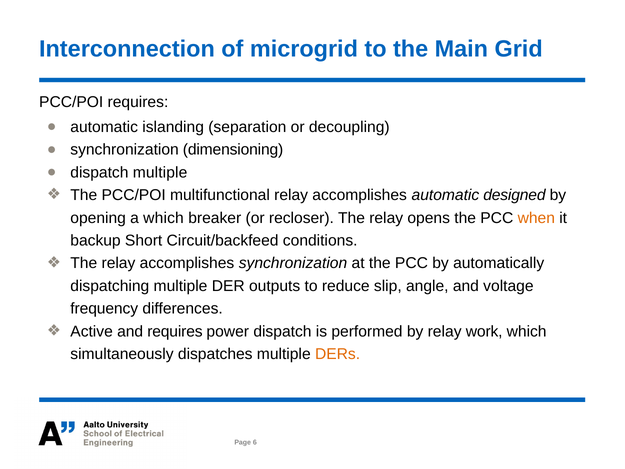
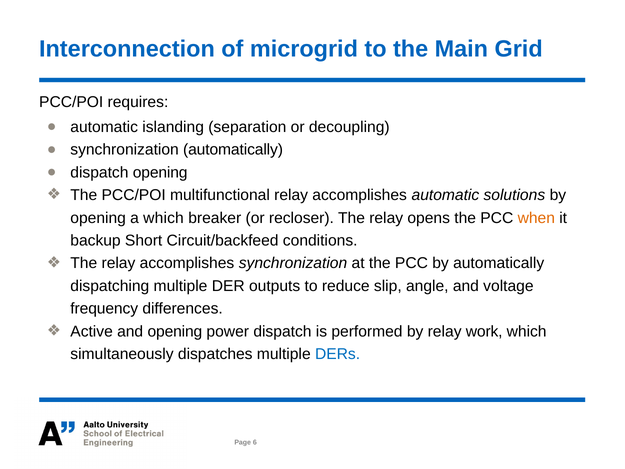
synchronization dimensioning: dimensioning -> automatically
dispatch multiple: multiple -> opening
designed: designed -> solutions
and requires: requires -> opening
DERs colour: orange -> blue
